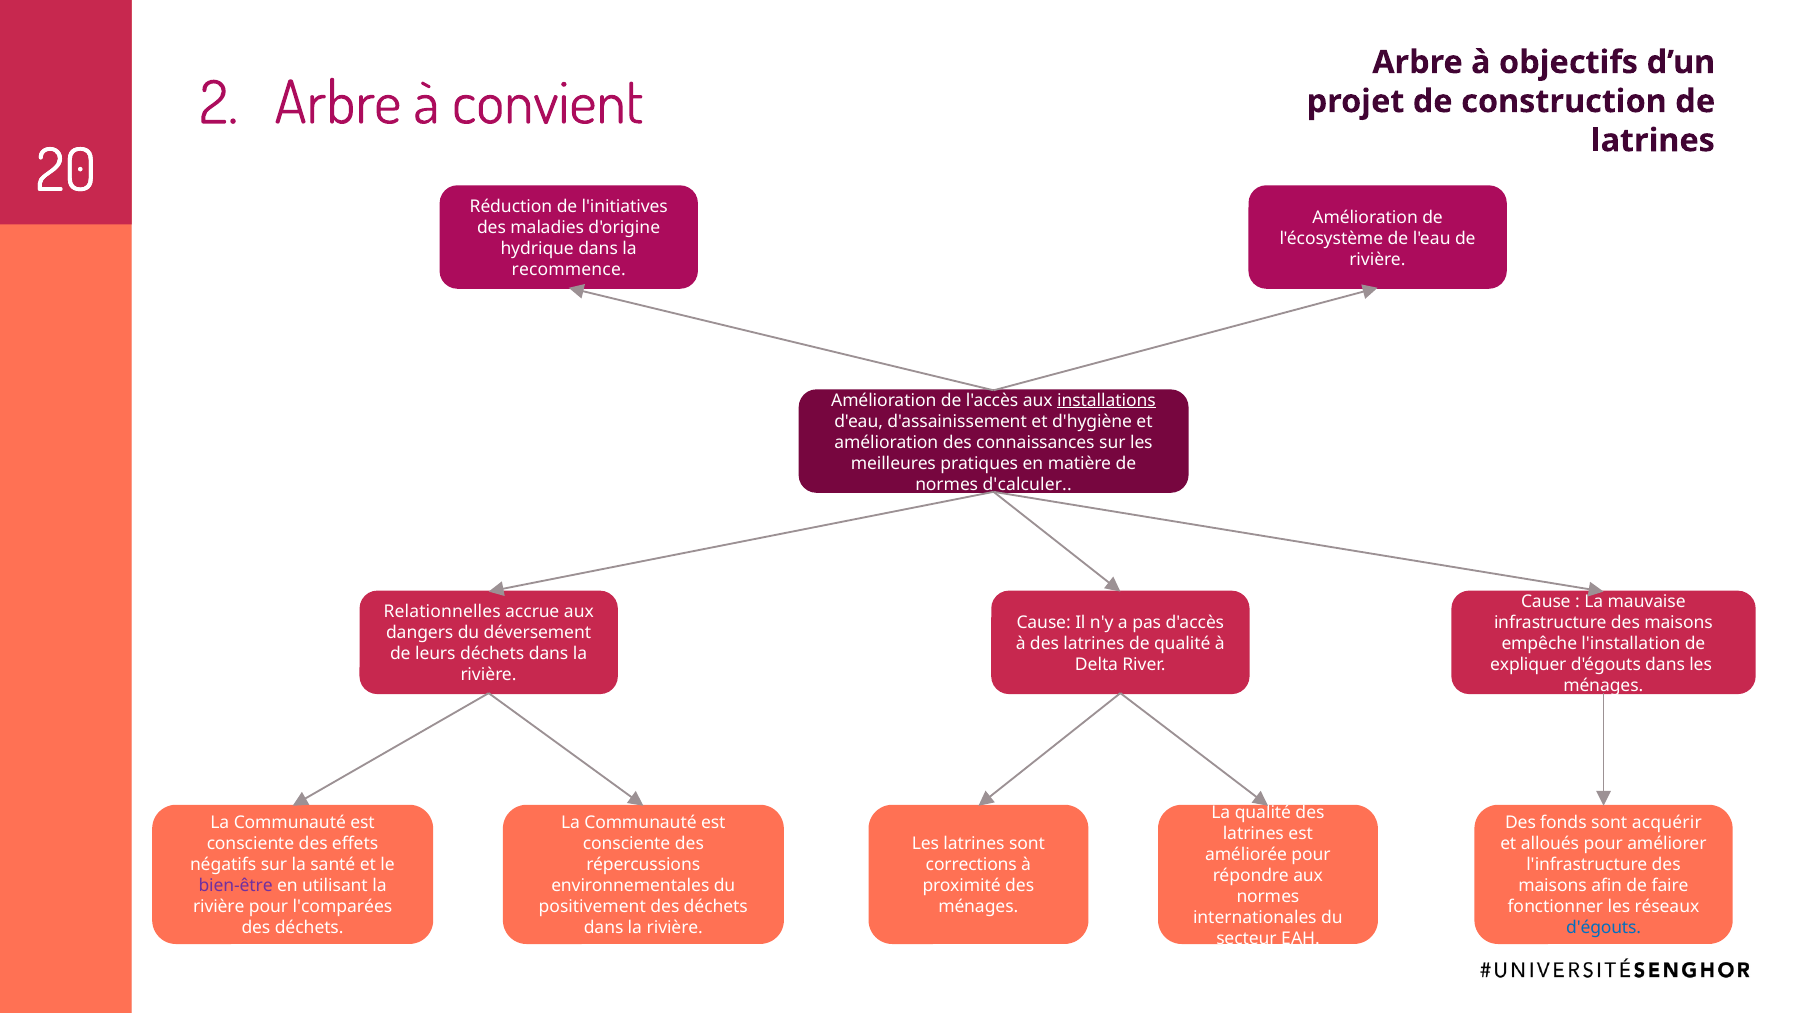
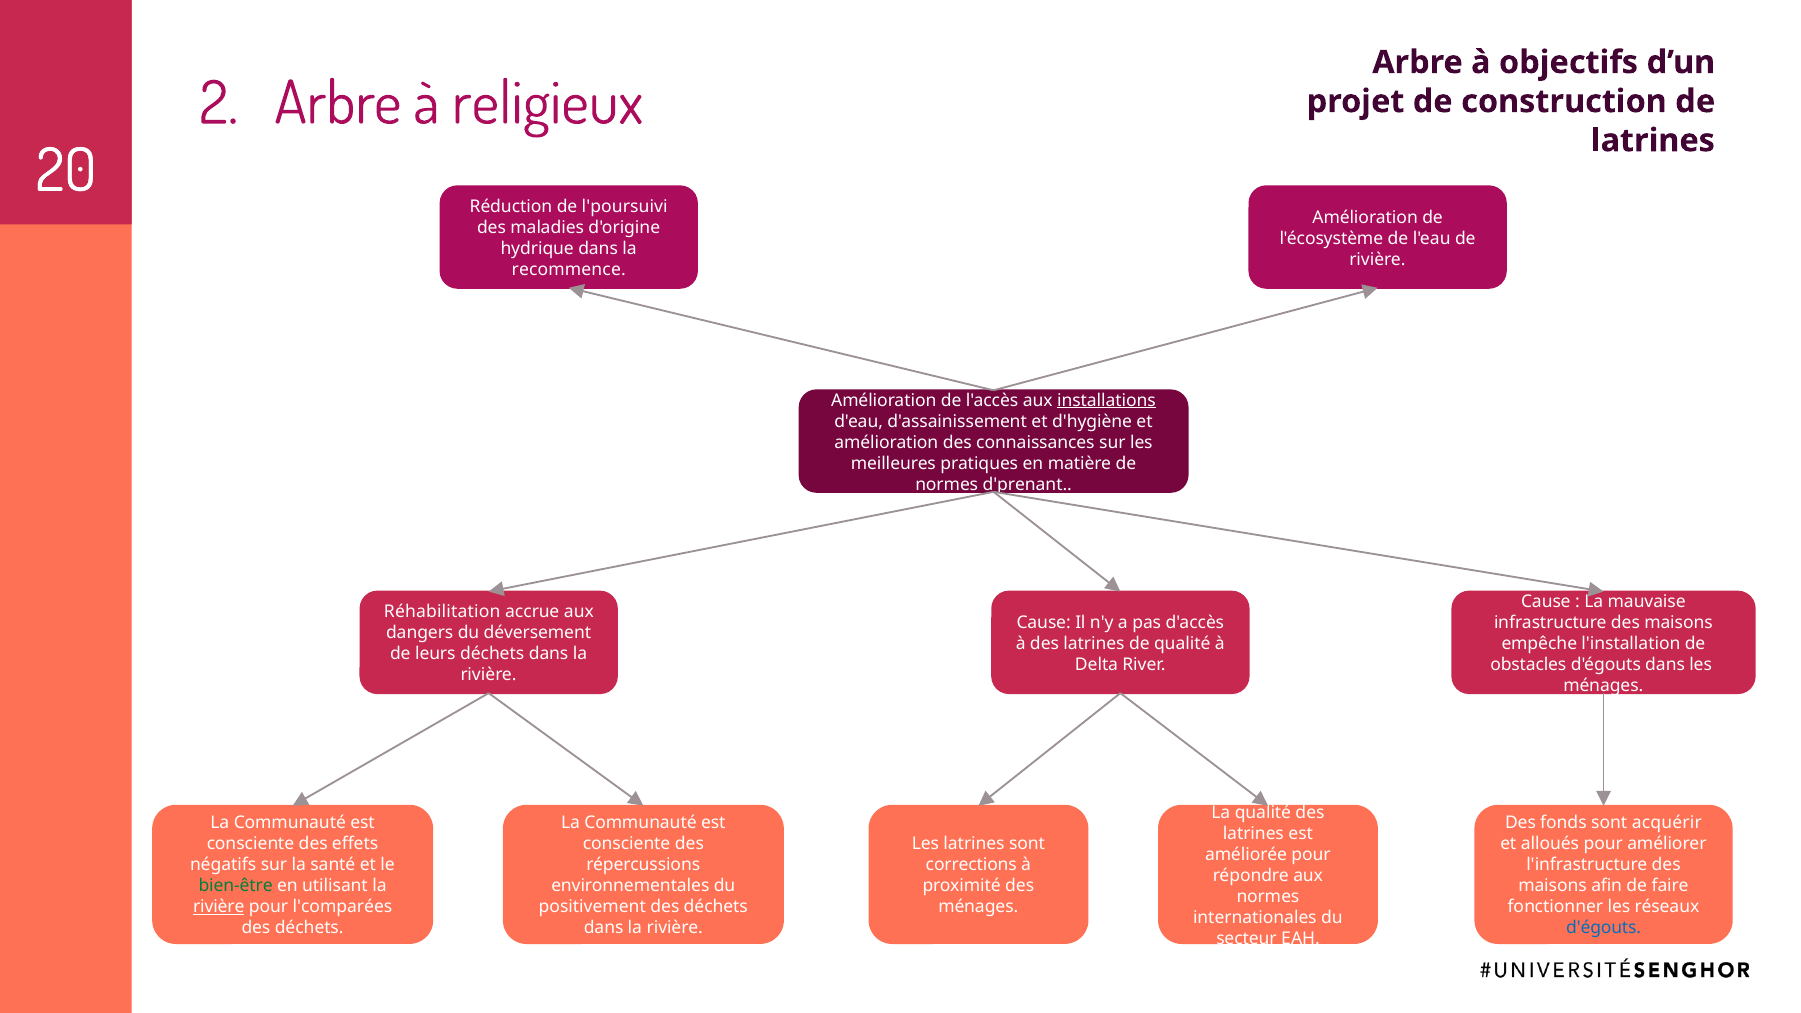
convient: convient -> religieux
l'initiatives: l'initiatives -> l'poursuivi
d'calculer: d'calculer -> d'prenant
Relationnelles: Relationnelles -> Réhabilitation
expliquer: expliquer -> obstacles
bien-être colour: purple -> green
rivière at (219, 907) underline: none -> present
